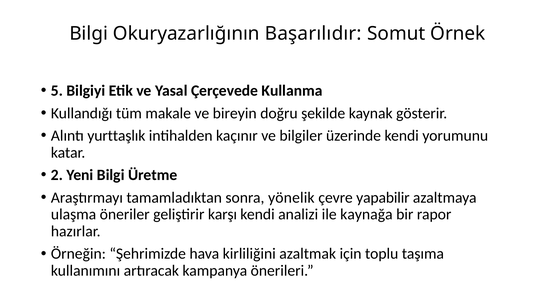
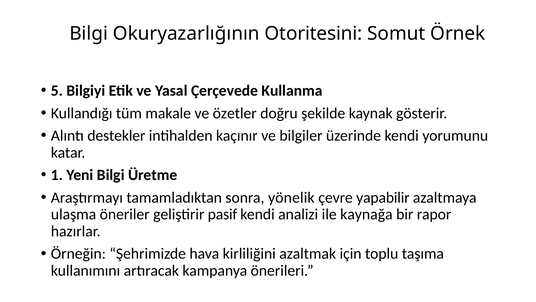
Başarılıdır: Başarılıdır -> Otoritesini
bireyin: bireyin -> özetler
yurttaşlık: yurttaşlık -> destekler
2: 2 -> 1
karşı: karşı -> pasif
